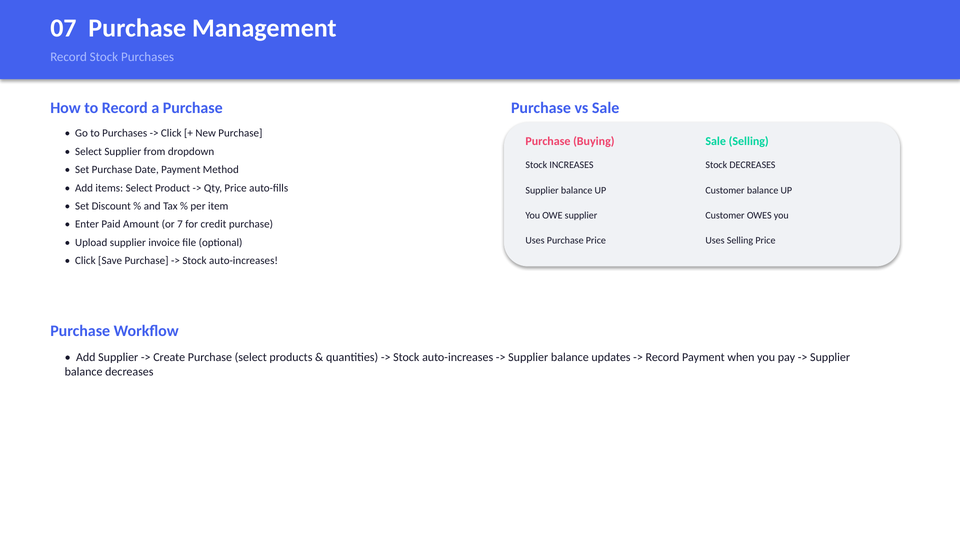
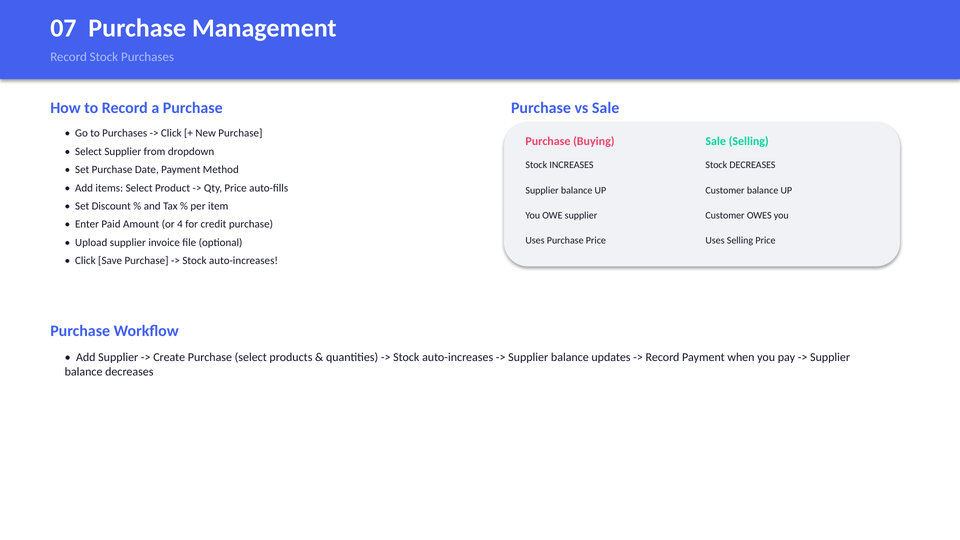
7: 7 -> 4
